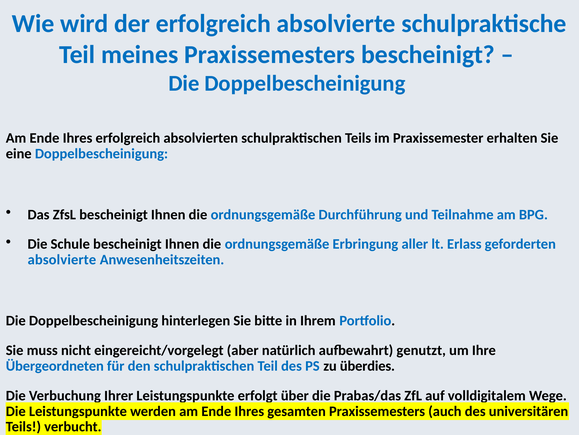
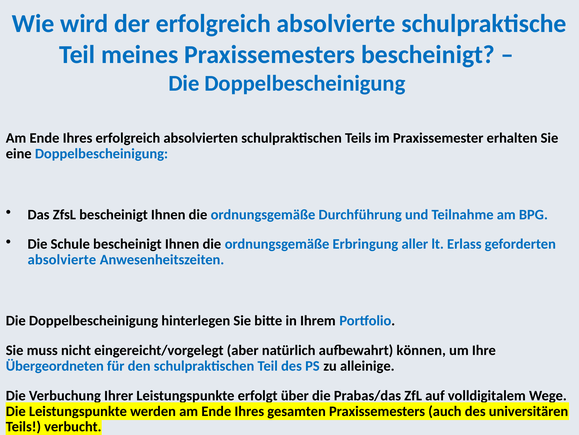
genutzt: genutzt -> können
überdies: überdies -> alleinige
